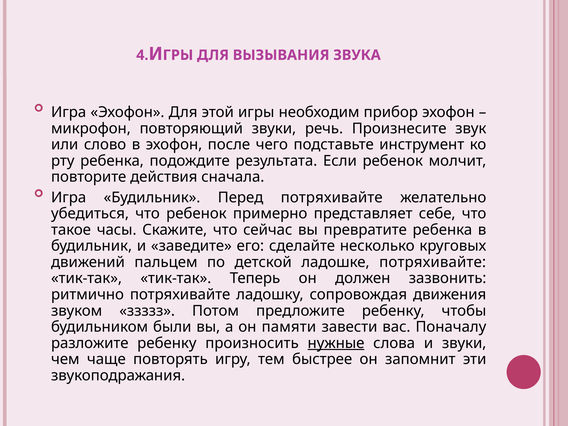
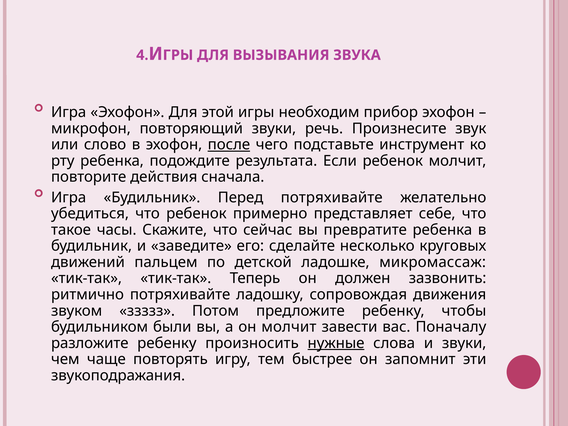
после underline: none -> present
ладошке потряхивайте: потряхивайте -> микромассаж
он памяти: памяти -> молчит
